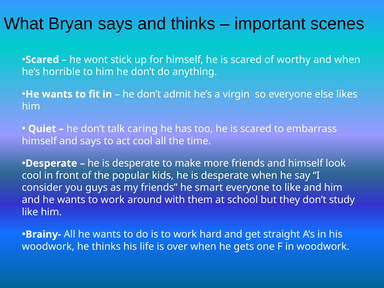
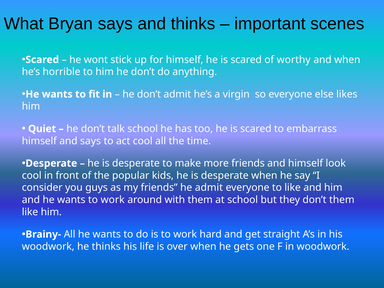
talk caring: caring -> school
he smart: smart -> admit
don’t study: study -> them
